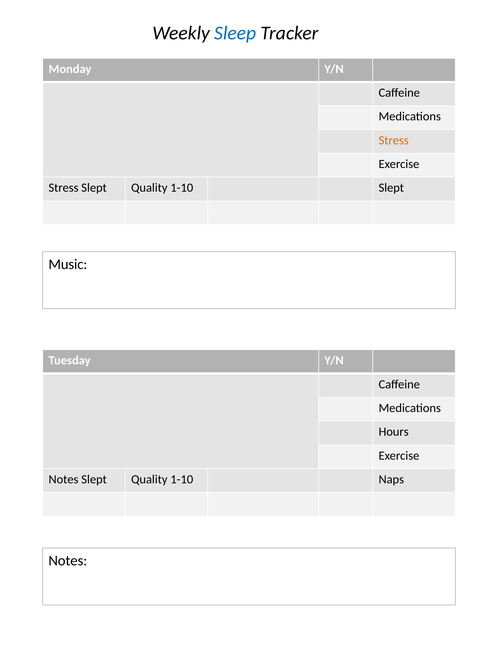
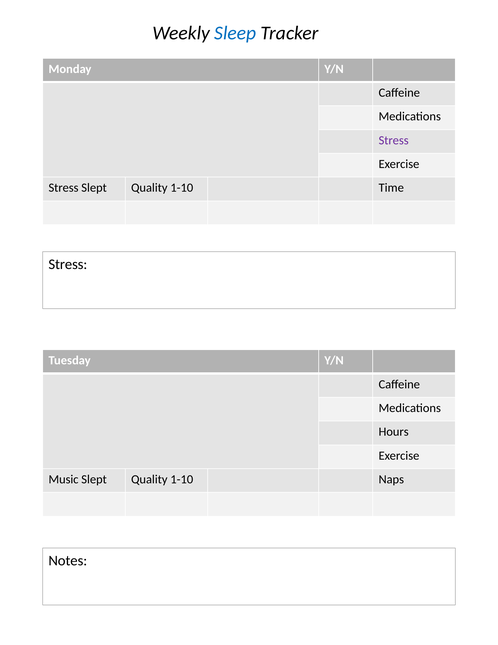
Stress at (394, 140) colour: orange -> purple
1-10 Slept: Slept -> Time
Music at (68, 264): Music -> Stress
Notes at (64, 479): Notes -> Music
